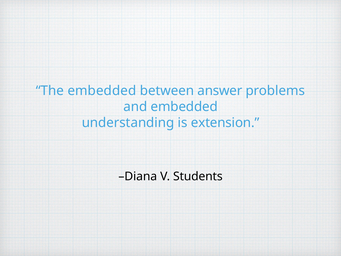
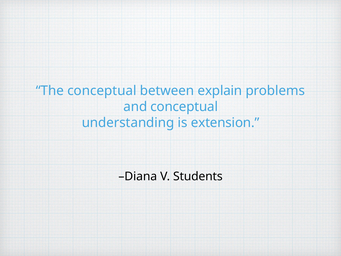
The embedded: embedded -> conceptual
answer: answer -> explain
and embedded: embedded -> conceptual
